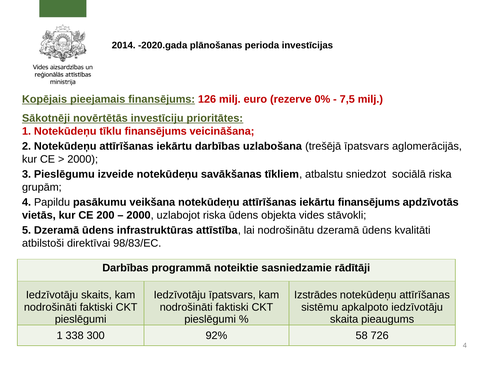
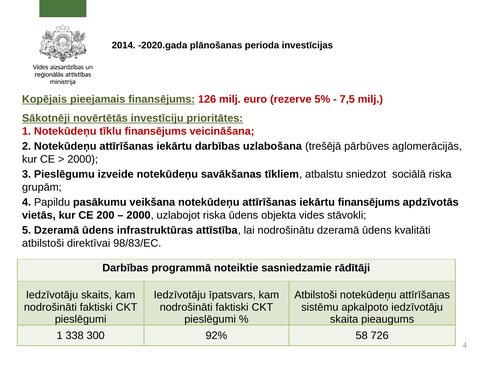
0%: 0% -> 5%
trešējā īpatsvars: īpatsvars -> pārbūves
Izstrādes at (316, 295): Izstrādes -> Atbilstoši
